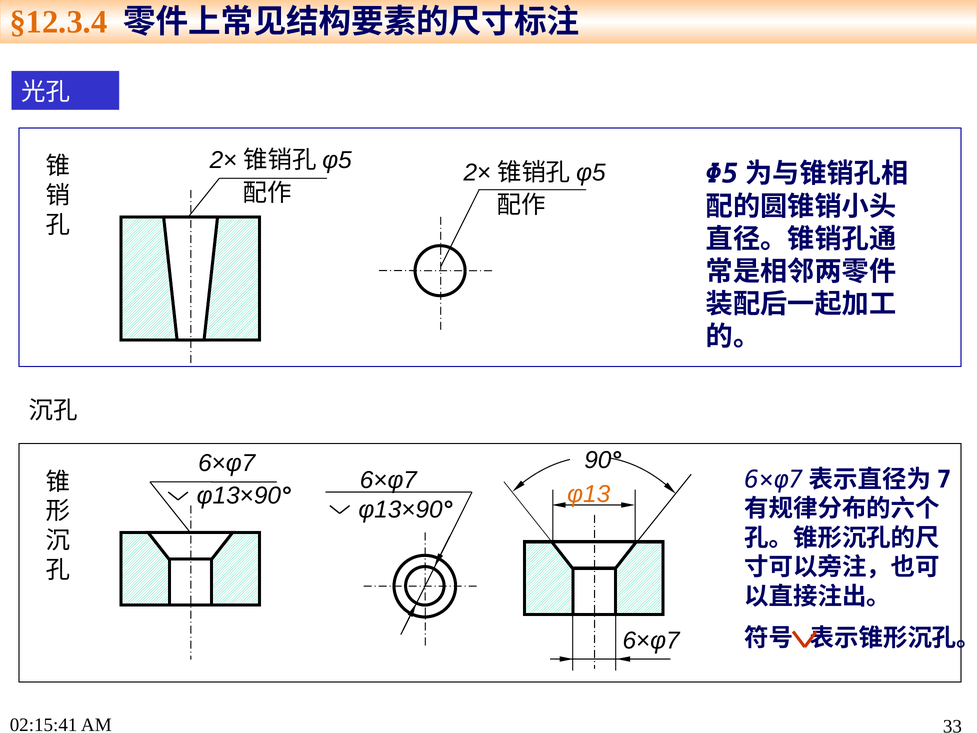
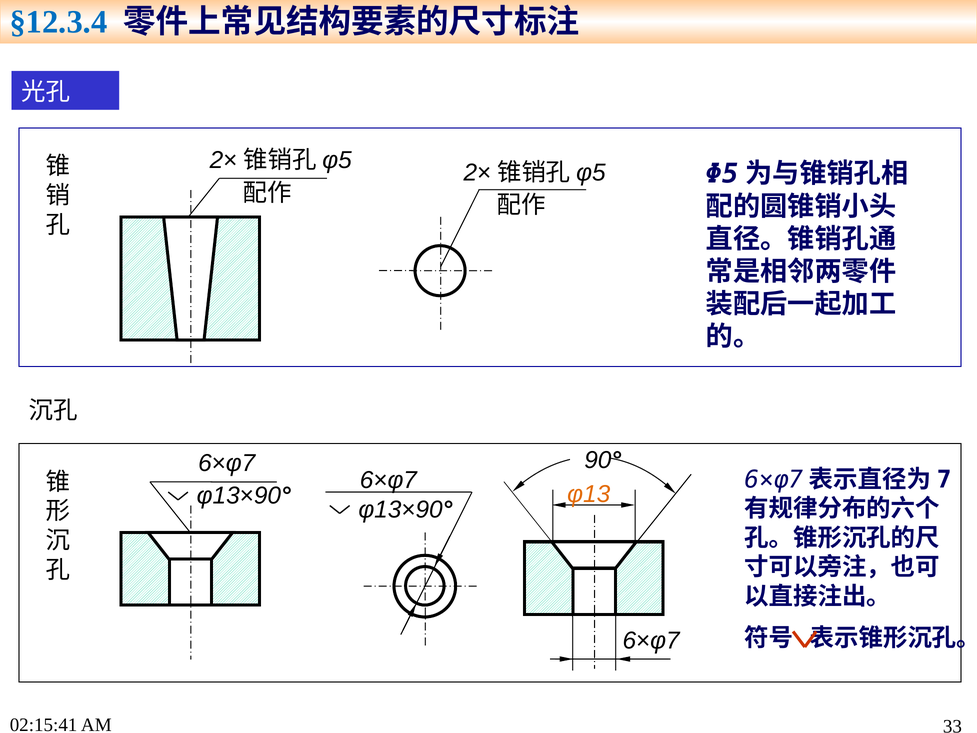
§12.3.4 colour: orange -> blue
